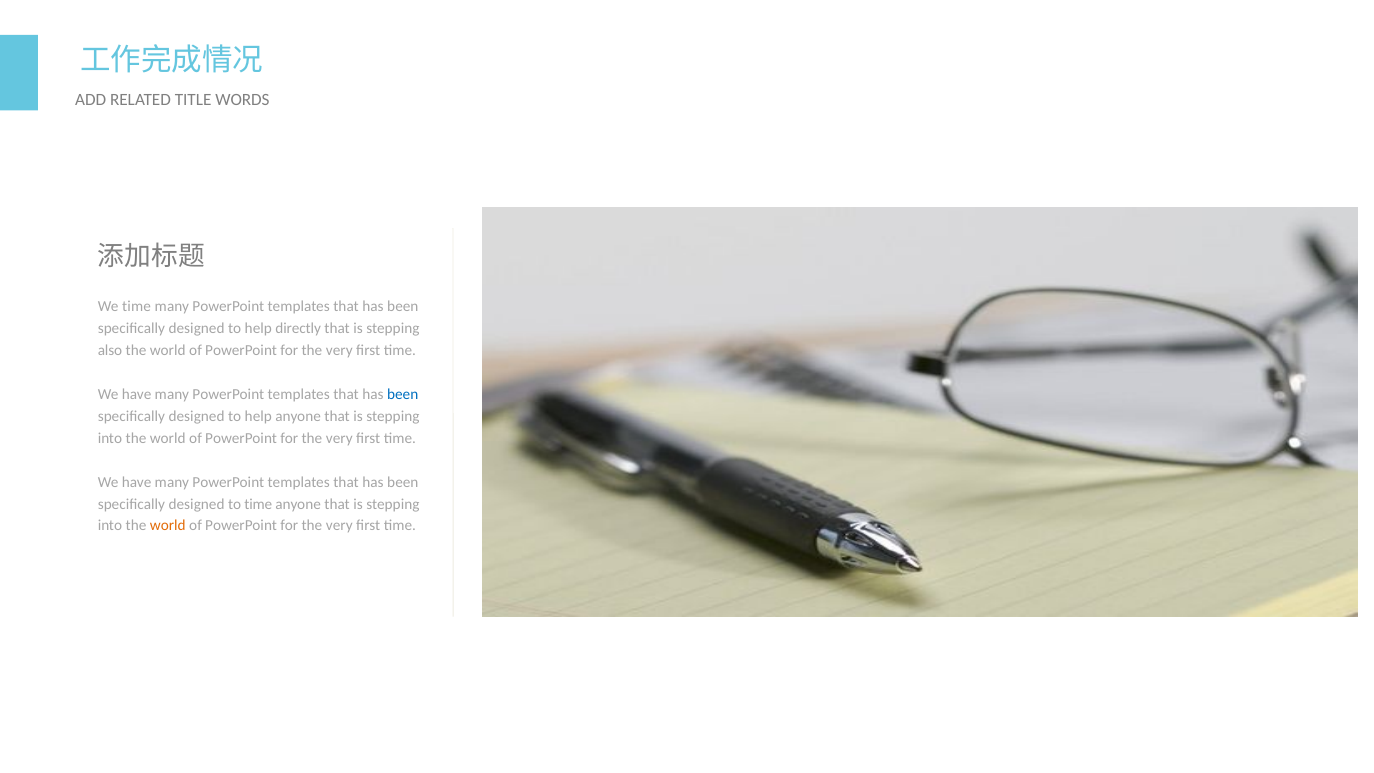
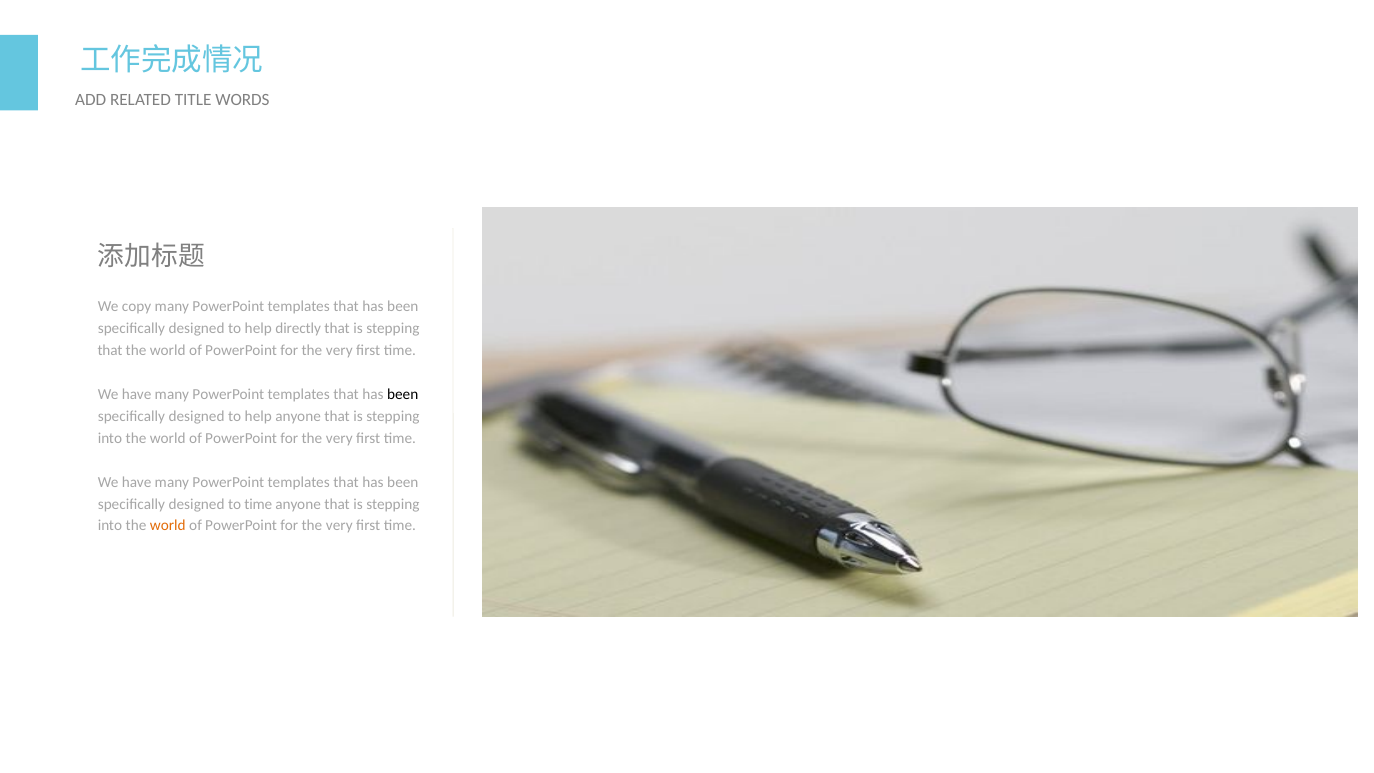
We time: time -> copy
also at (110, 351): also -> that
been at (403, 395) colour: blue -> black
